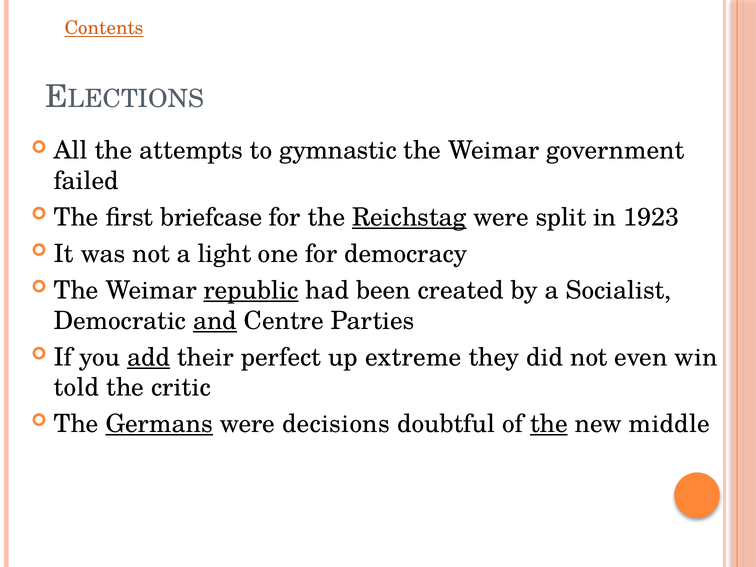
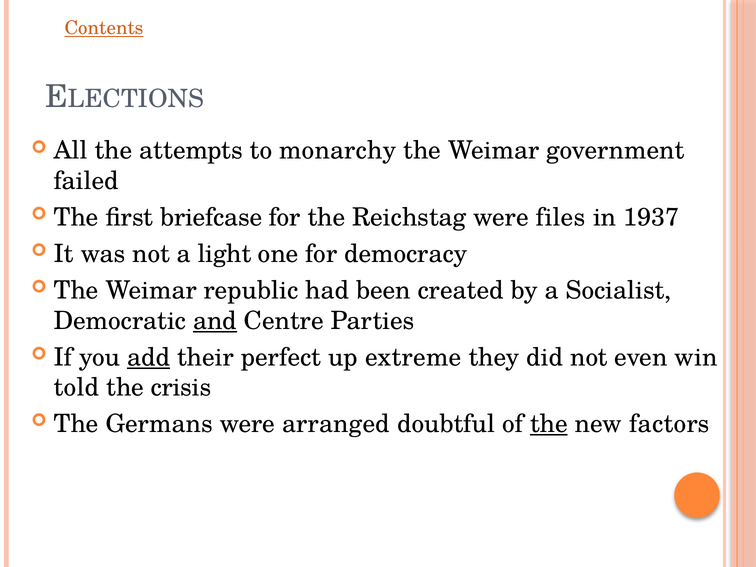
gymnastic: gymnastic -> monarchy
Reichstag underline: present -> none
split: split -> files
1923: 1923 -> 1937
republic underline: present -> none
critic: critic -> crisis
Germans underline: present -> none
decisions: decisions -> arranged
middle: middle -> factors
